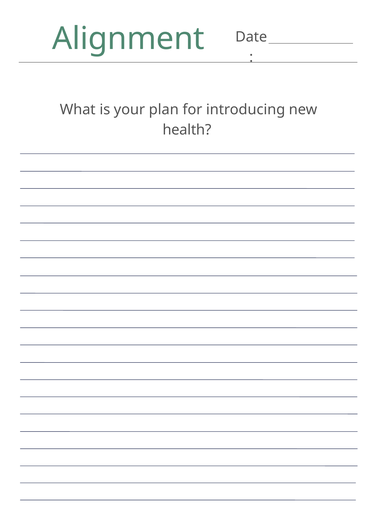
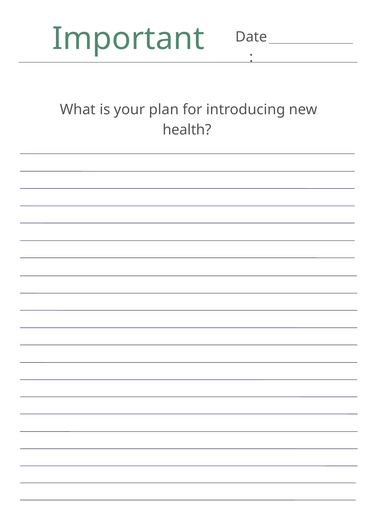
Alignment: Alignment -> Important
